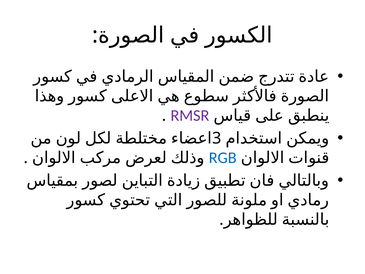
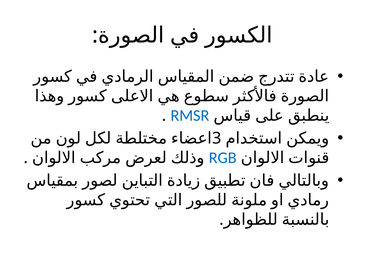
RMSR colour: purple -> blue
